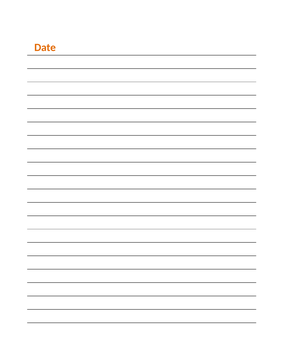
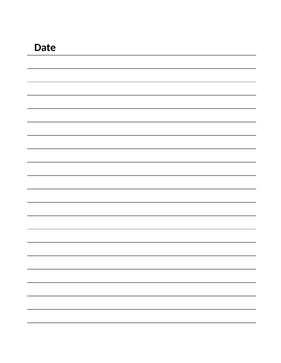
Date colour: orange -> black
